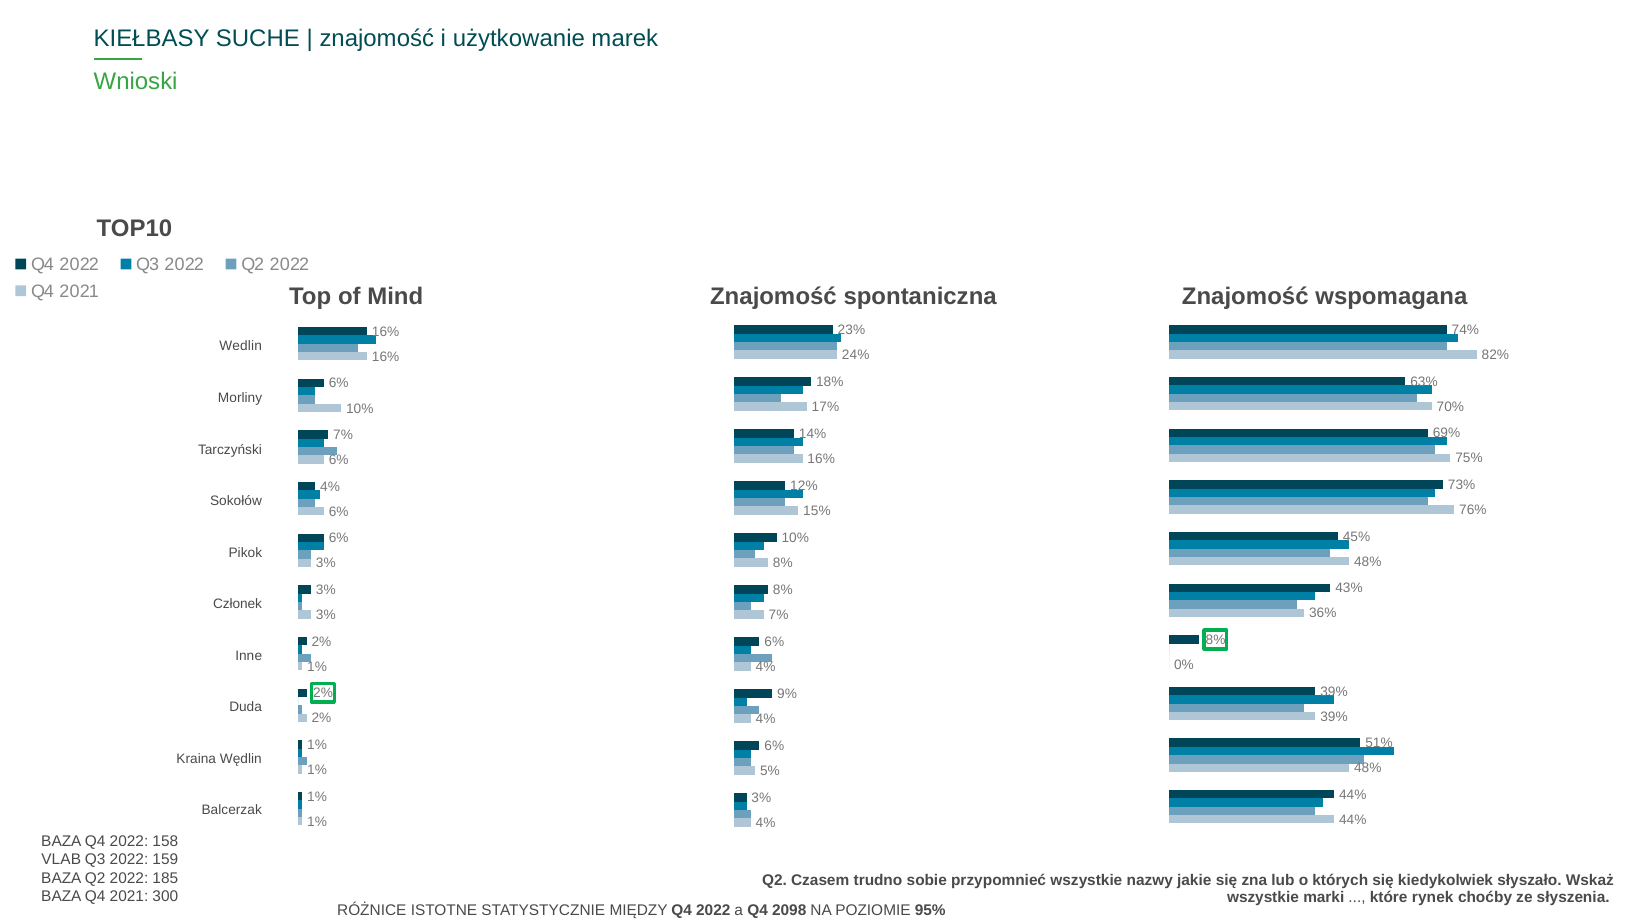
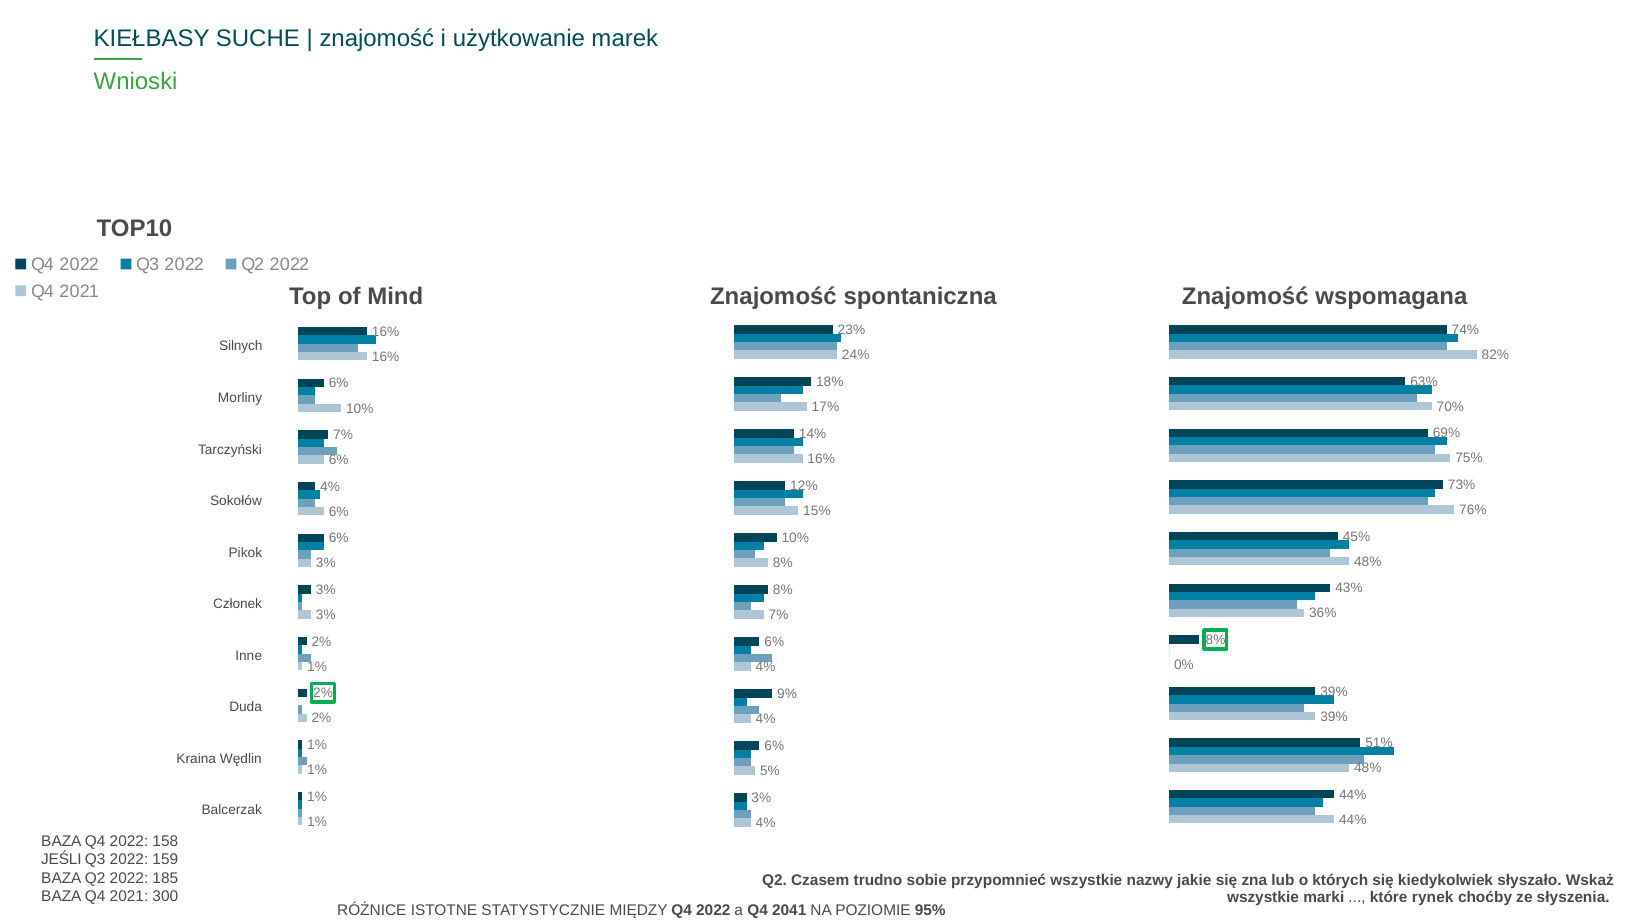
Wedlin: Wedlin -> Silnych
VLAB: VLAB -> JEŚLI
2098: 2098 -> 2041
